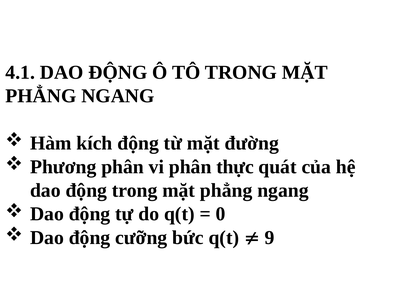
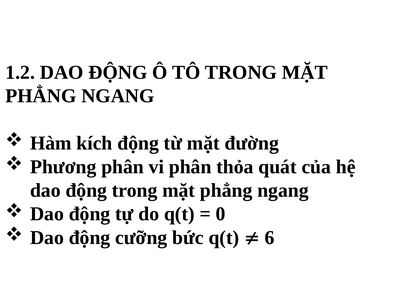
4.1: 4.1 -> 1.2
thực: thực -> thỏa
9: 9 -> 6
